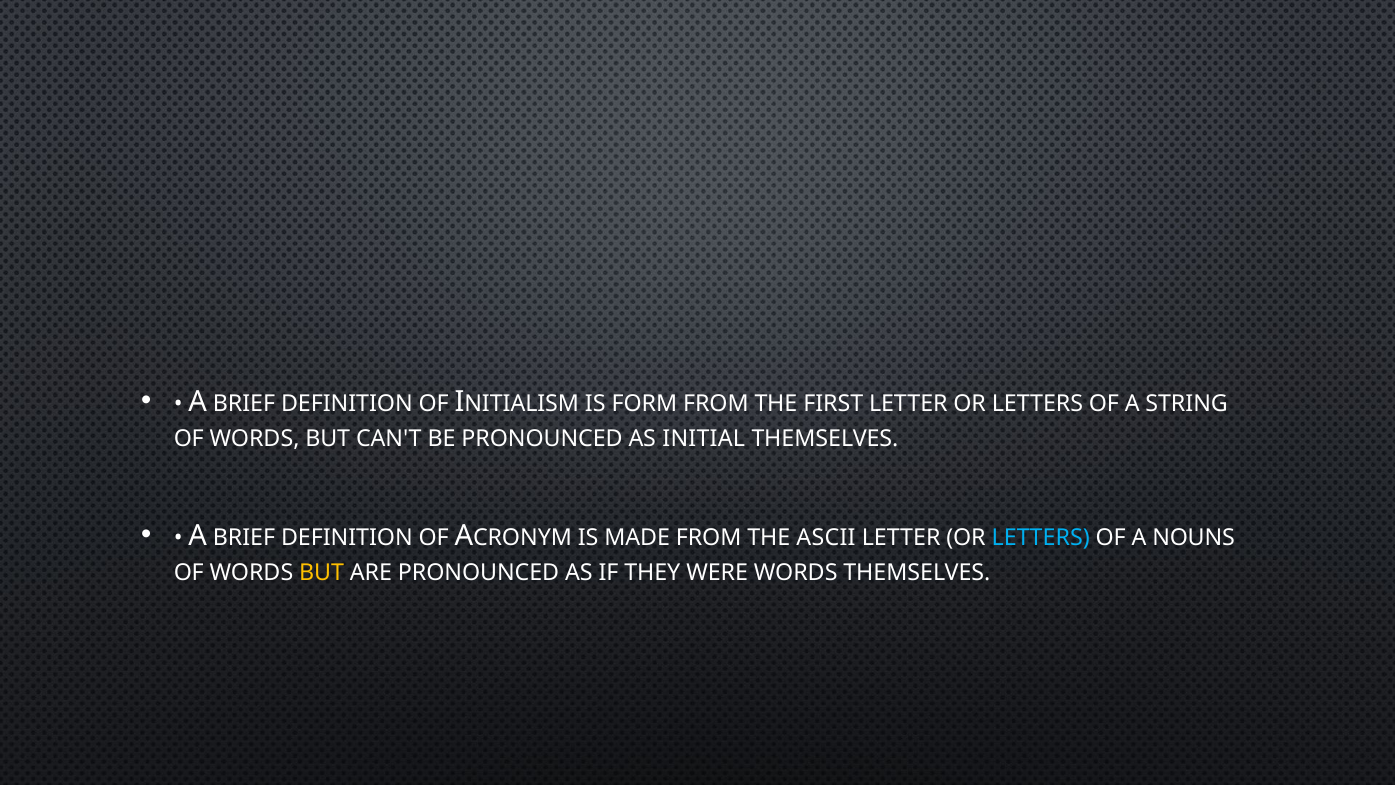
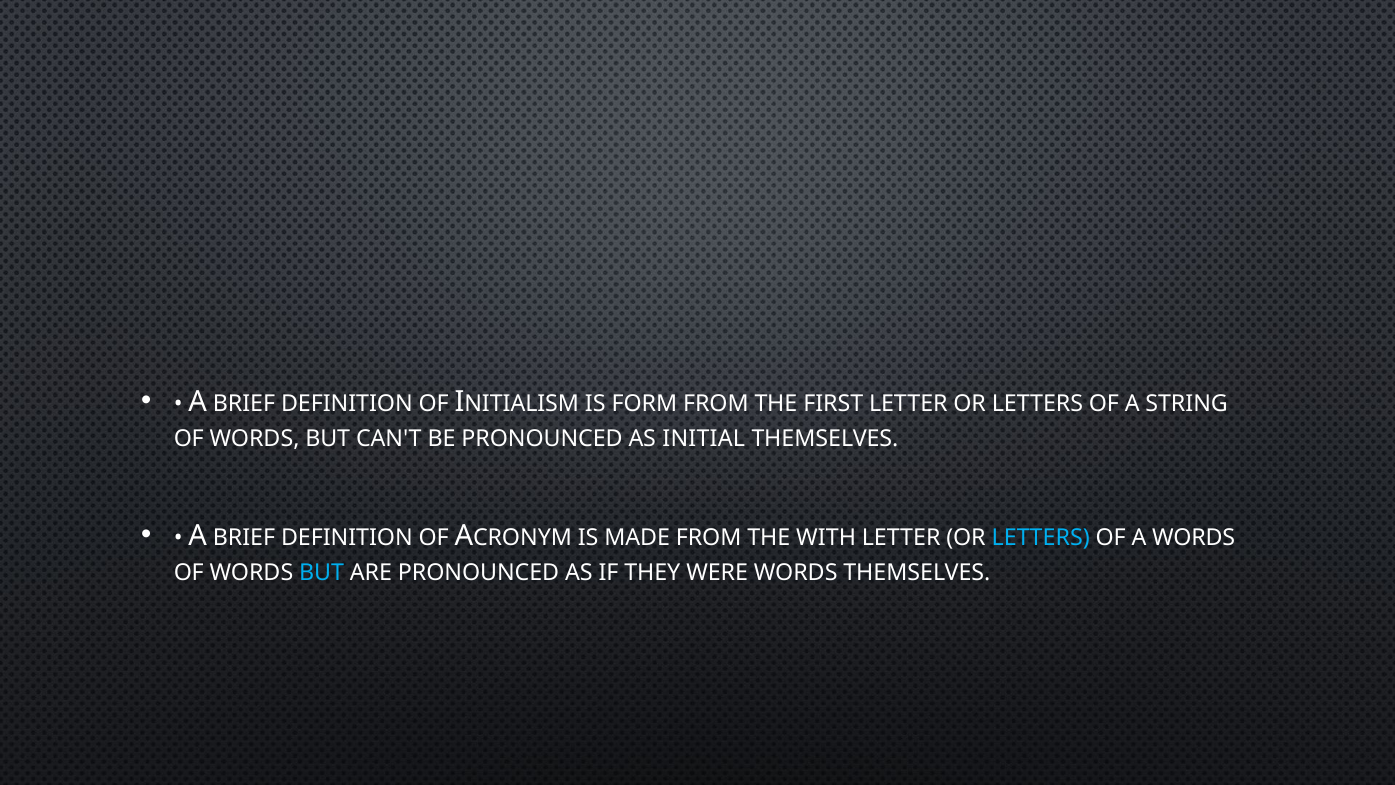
ASCII: ASCII -> WITH
A NOUNS: NOUNS -> WORDS
BUT at (322, 572) colour: yellow -> light blue
